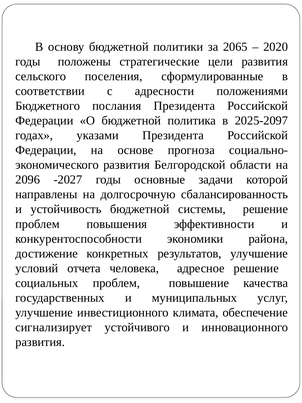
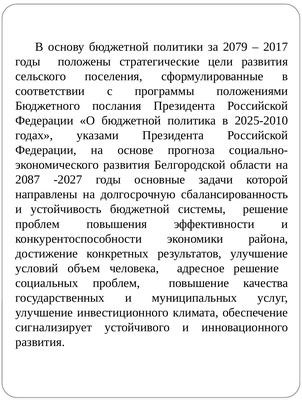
2065: 2065 -> 2079
2020: 2020 -> 2017
адресности: адресности -> программы
2025-2097: 2025-2097 -> 2025-2010
2096: 2096 -> 2087
отчета: отчета -> объем
